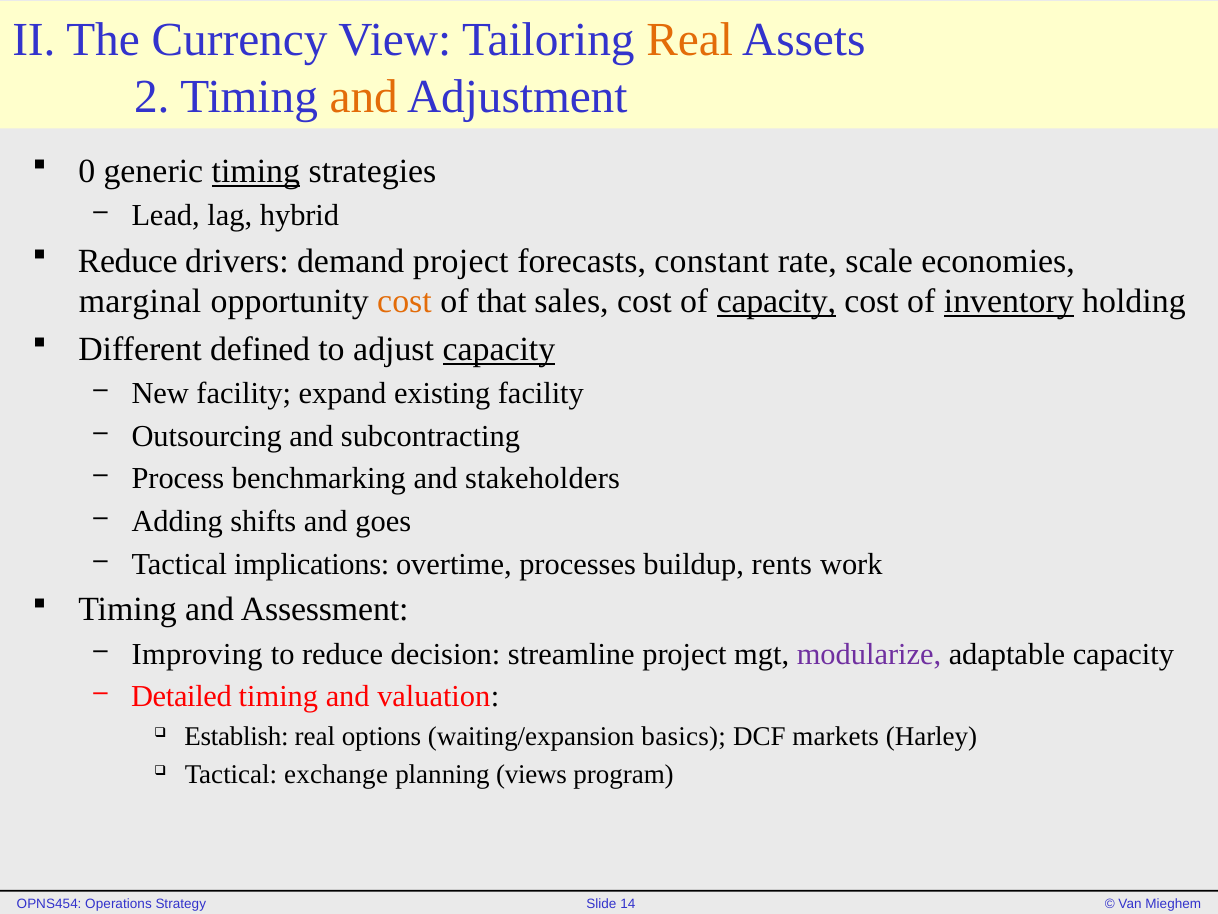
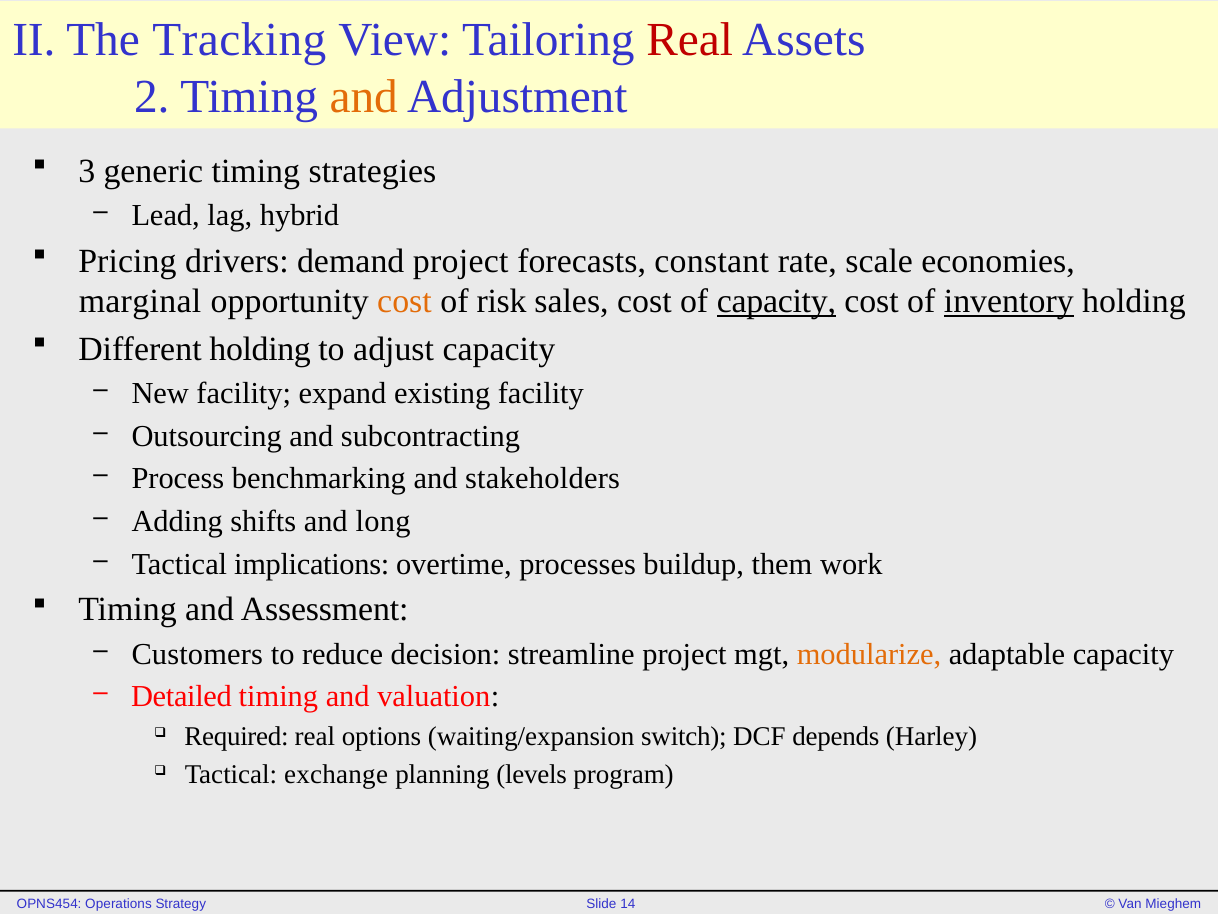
Currency: Currency -> Tracking
Real at (690, 40) colour: orange -> red
0: 0 -> 3
timing at (256, 171) underline: present -> none
Reduce at (128, 261): Reduce -> Pricing
that: that -> risk
Different defined: defined -> holding
capacity at (499, 349) underline: present -> none
goes: goes -> long
rents: rents -> them
Improving: Improving -> Customers
modularize colour: purple -> orange
Establish: Establish -> Required
basics: basics -> switch
markets: markets -> depends
views: views -> levels
